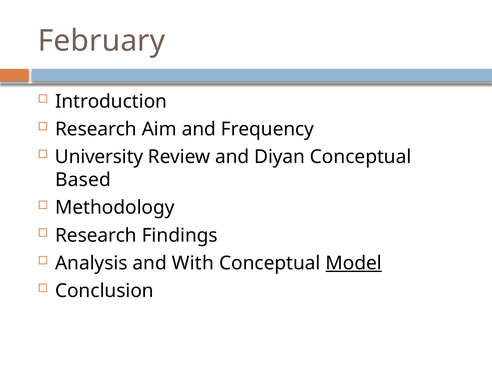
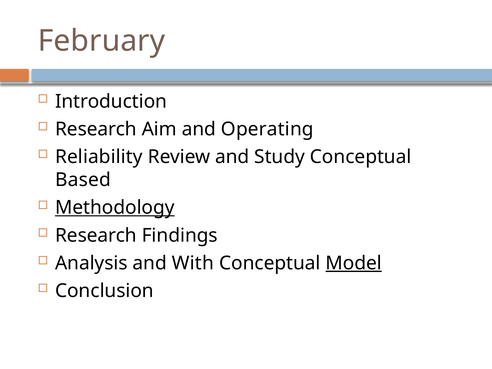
Frequency: Frequency -> Operating
University: University -> Reliability
Diyan: Diyan -> Study
Methodology underline: none -> present
